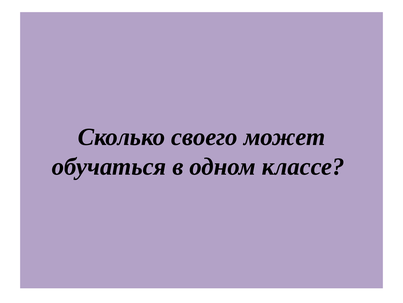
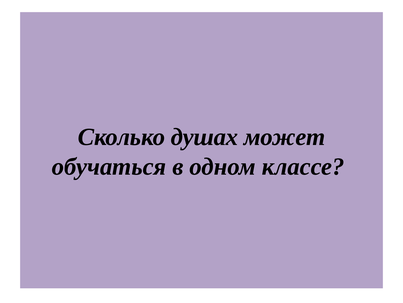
своего: своего -> душах
